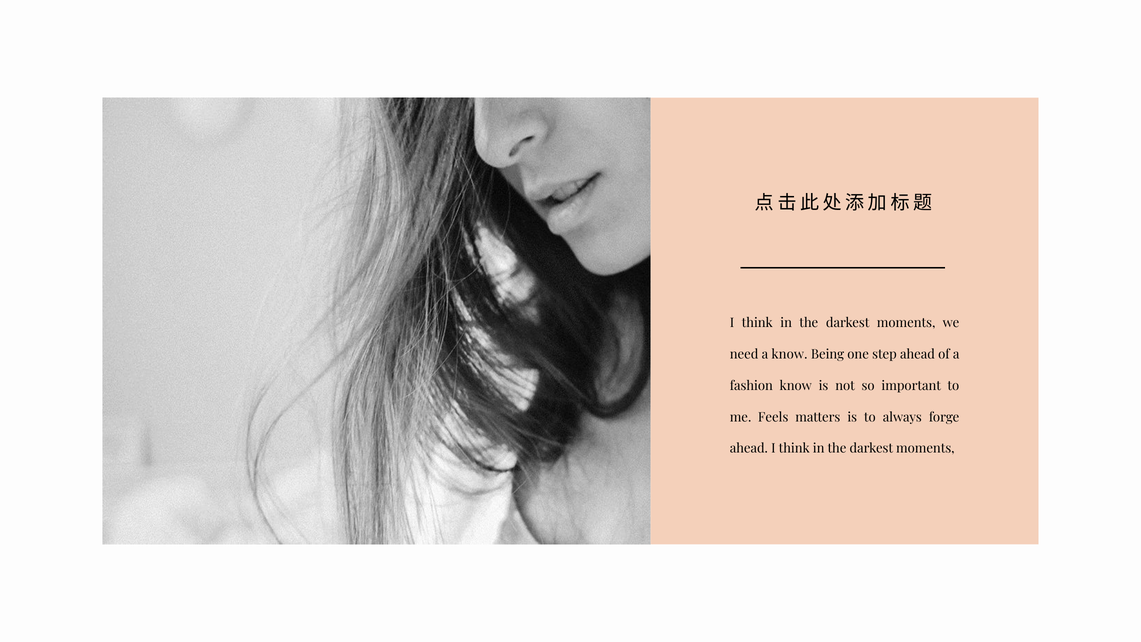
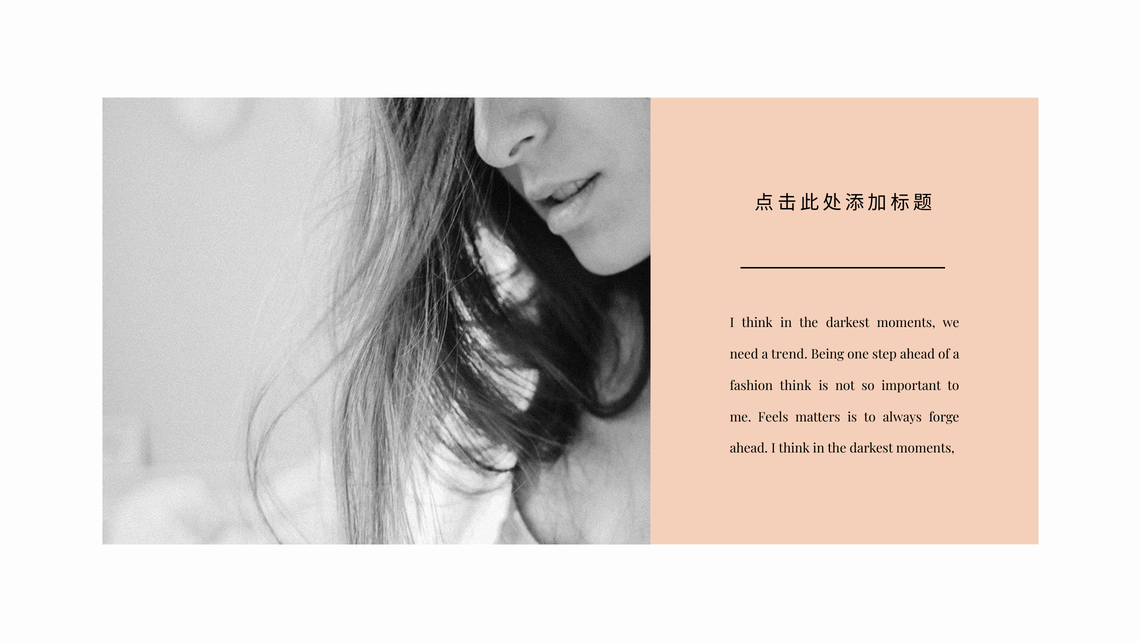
a know: know -> trend
fashion know: know -> think
